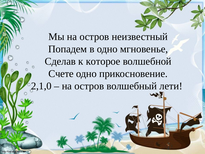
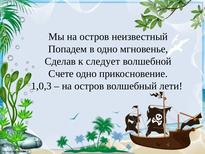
которое: которое -> следует
2,1,0: 2,1,0 -> 1,0,3
